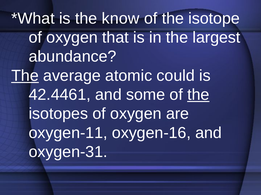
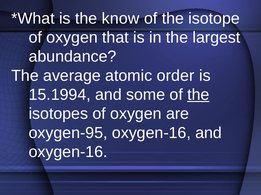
The at (25, 76) underline: present -> none
could: could -> order
42.4461: 42.4461 -> 15.1994
oxygen-11: oxygen-11 -> oxygen-95
oxygen-31 at (68, 152): oxygen-31 -> oxygen-16
